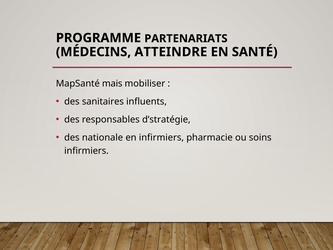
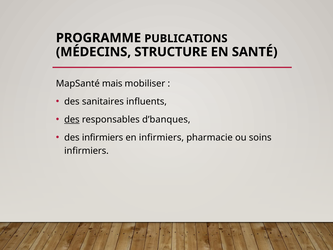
PARTENARIATS: PARTENARIATS -> PUBLICATIONS
ATTEINDRE: ATTEINDRE -> STRUCTURE
des at (72, 119) underline: none -> present
d’stratégie: d’stratégie -> d’banques
des nationale: nationale -> infirmiers
